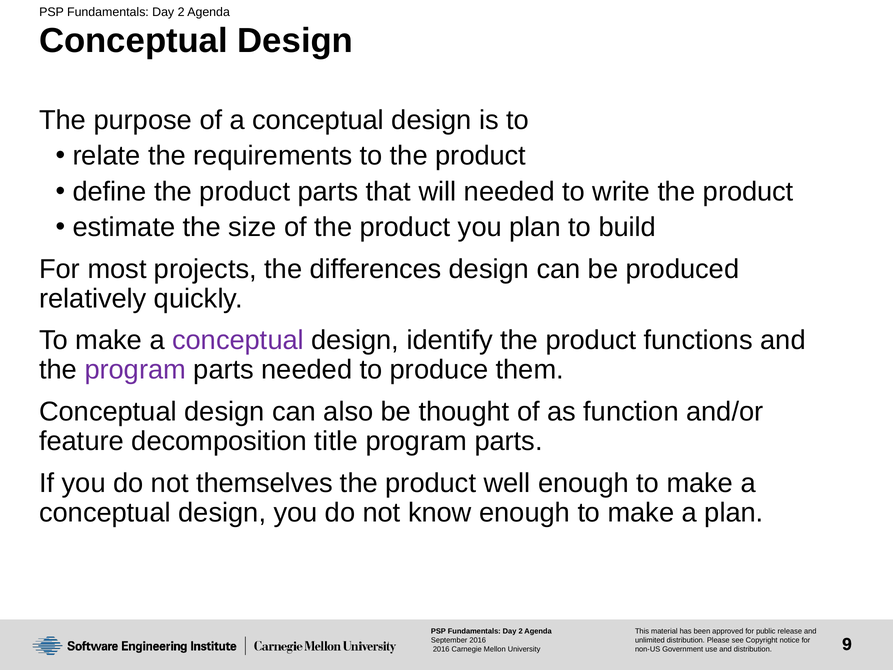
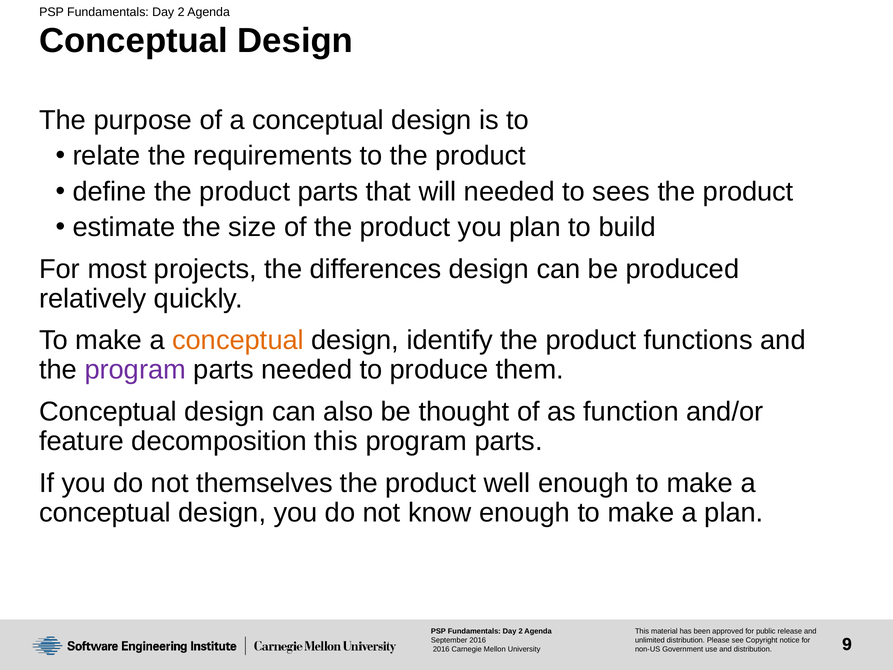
write: write -> sees
conceptual at (238, 340) colour: purple -> orange
decomposition title: title -> this
